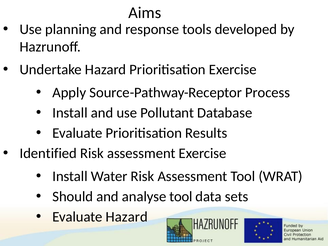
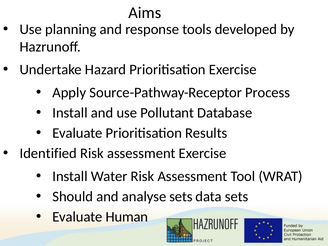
analyse tool: tool -> sets
Evaluate Hazard: Hazard -> Human
